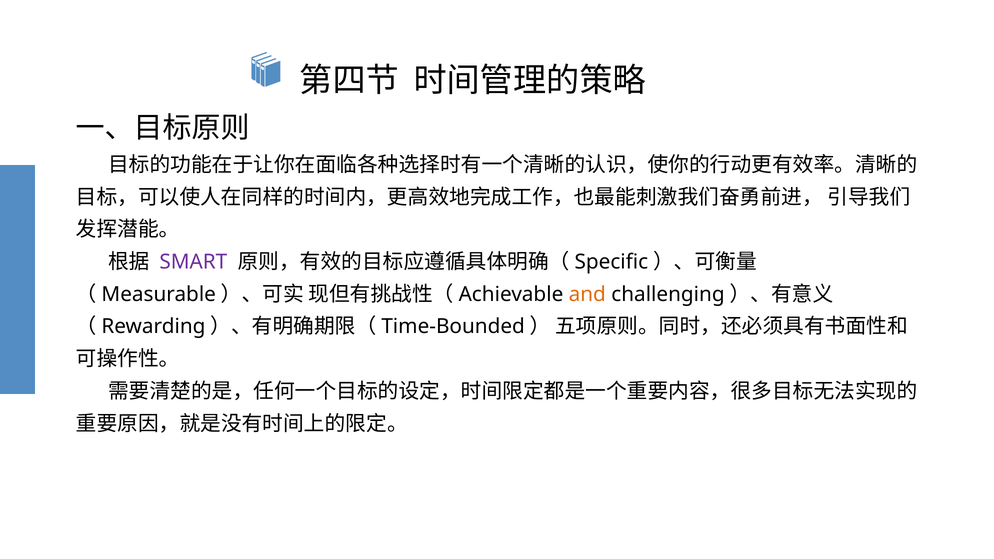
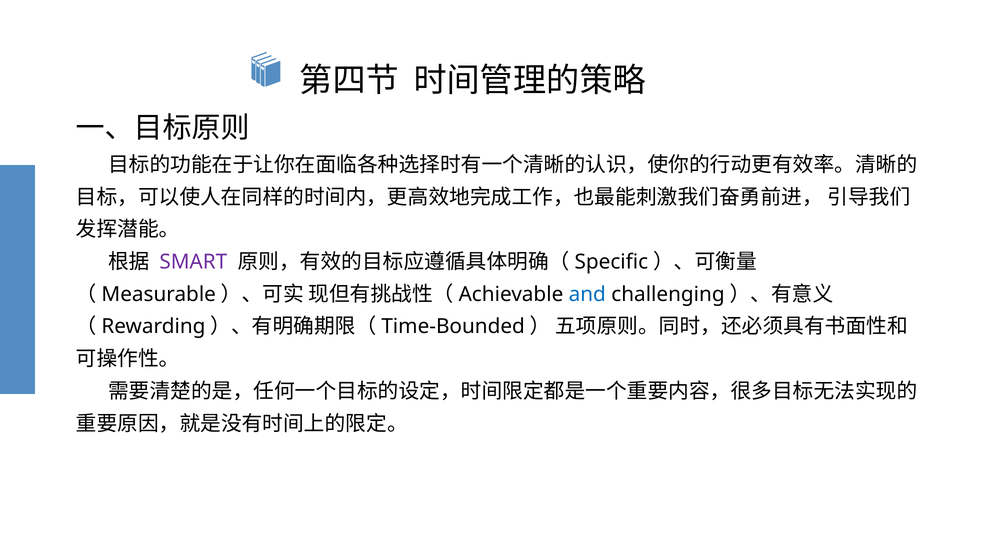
and colour: orange -> blue
